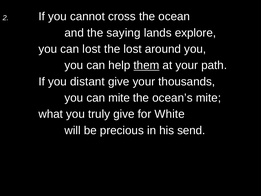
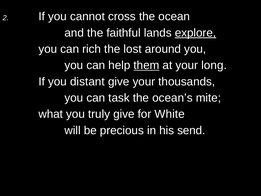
saying: saying -> faithful
explore underline: none -> present
can lost: lost -> rich
path: path -> long
can mite: mite -> task
